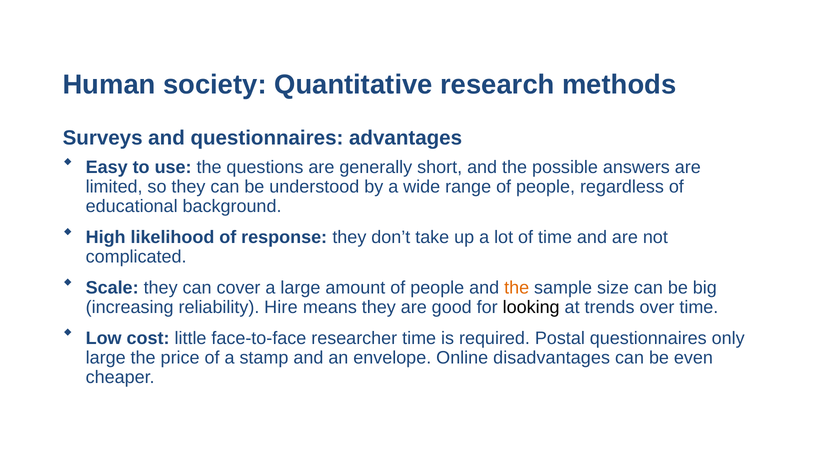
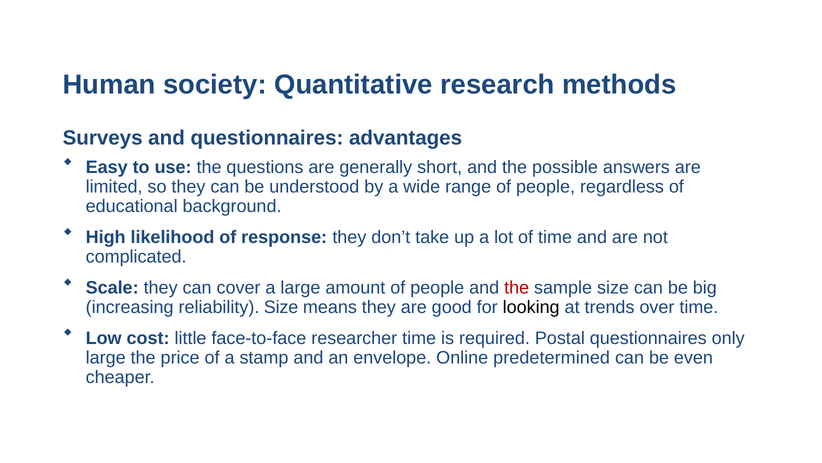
the at (517, 287) colour: orange -> red
reliability Hire: Hire -> Size
disadvantages: disadvantages -> predetermined
